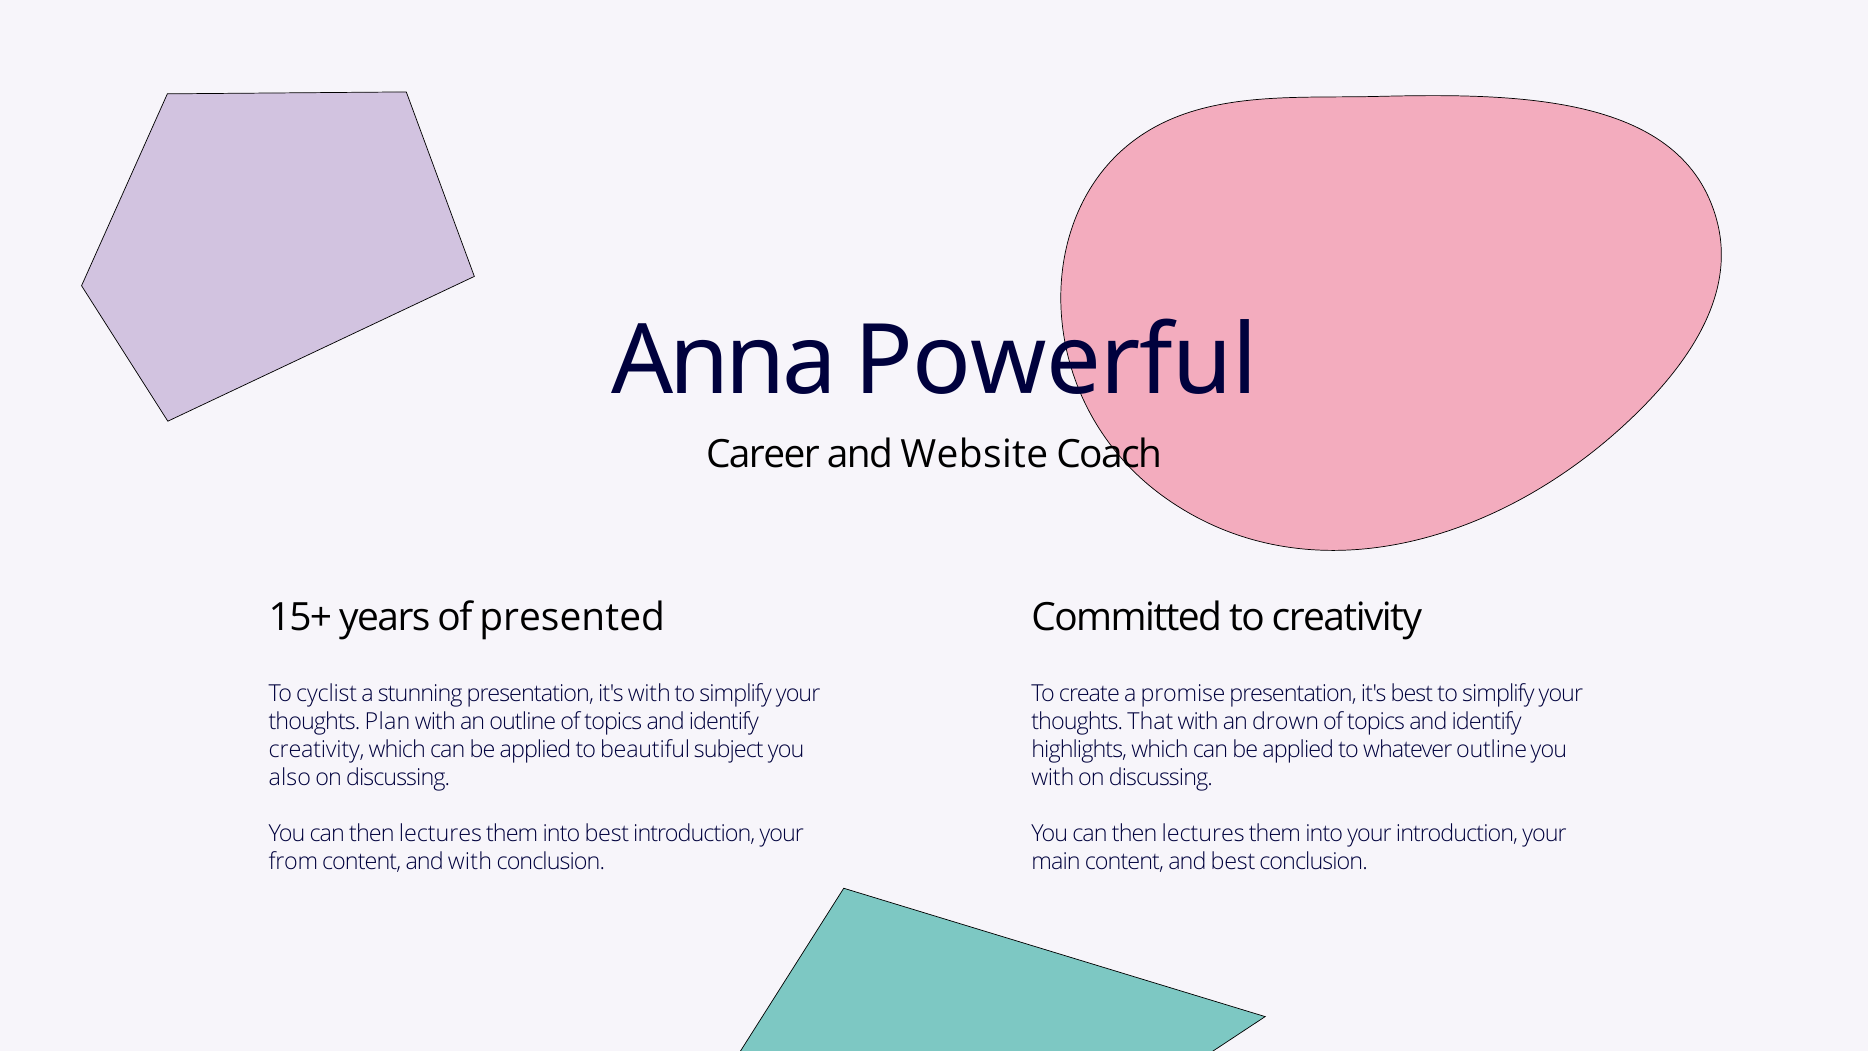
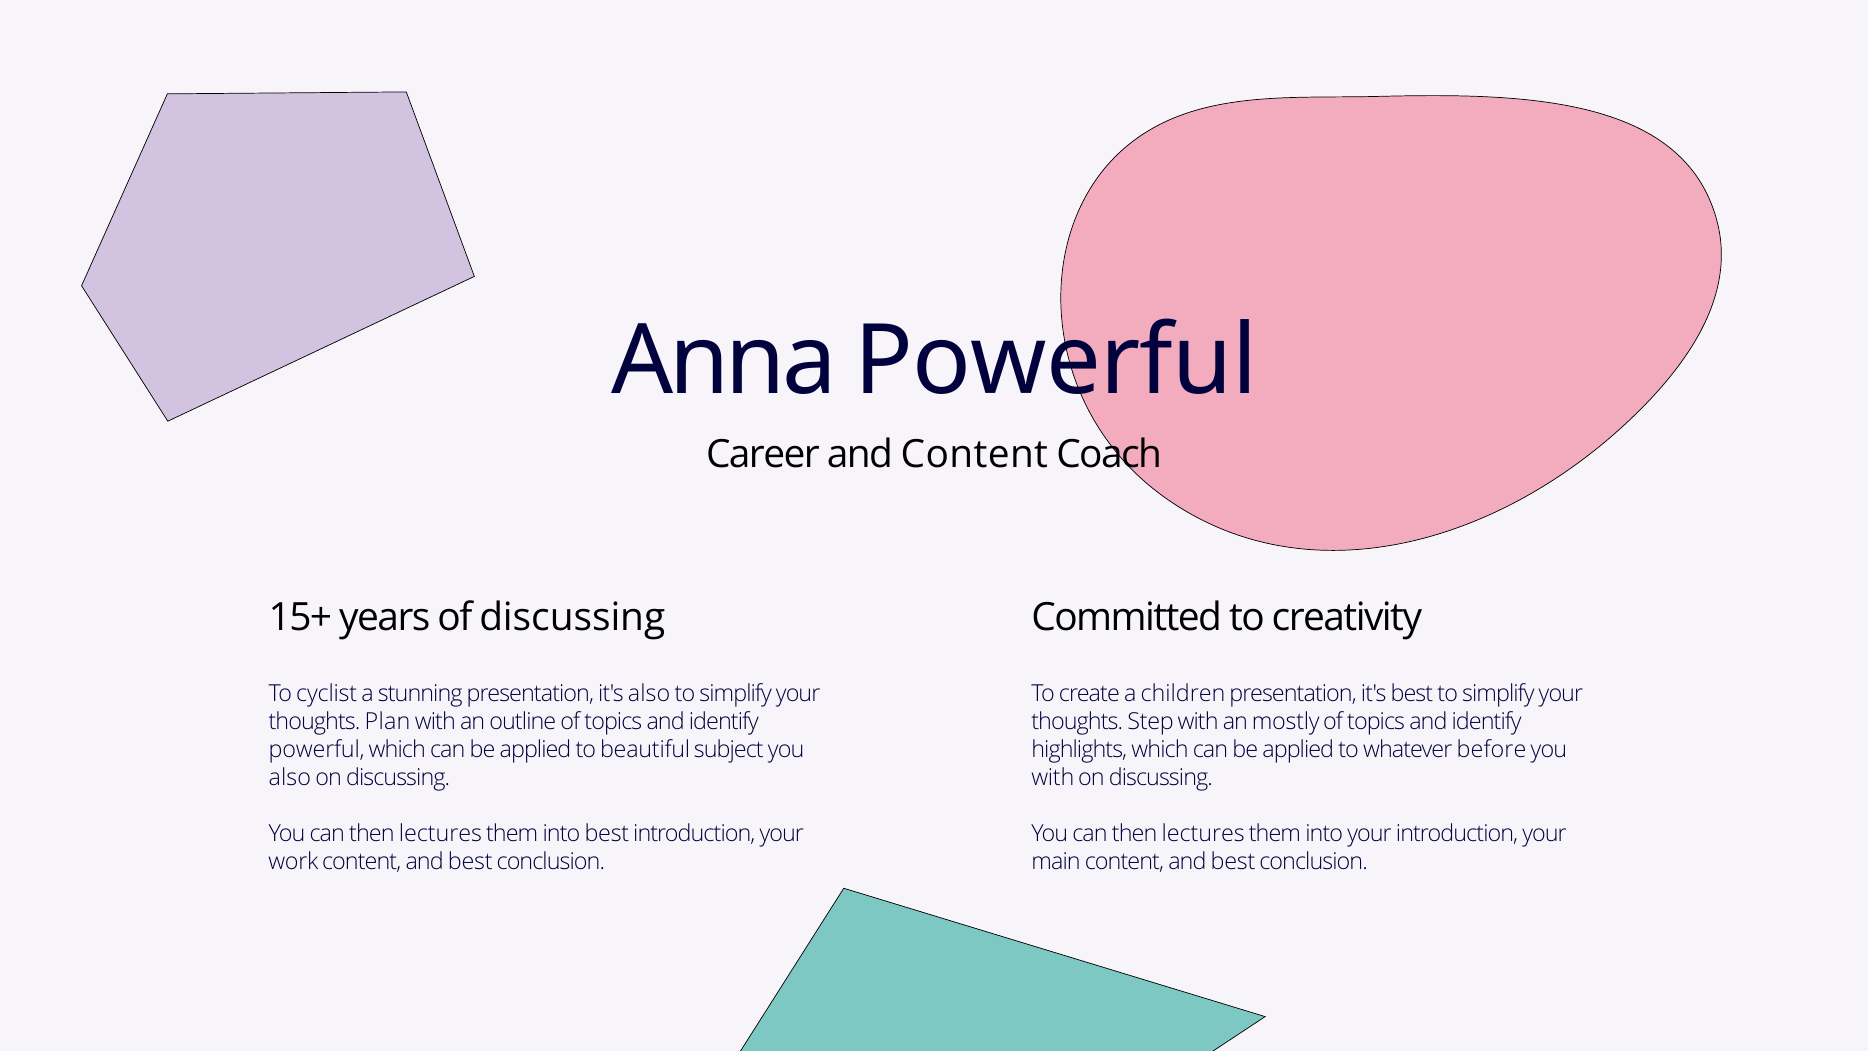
and Website: Website -> Content
of presented: presented -> discussing
it's with: with -> also
promise: promise -> children
That: That -> Step
drown: drown -> mostly
creativity at (317, 749): creativity -> powerful
whatever outline: outline -> before
from: from -> work
with at (470, 862): with -> best
